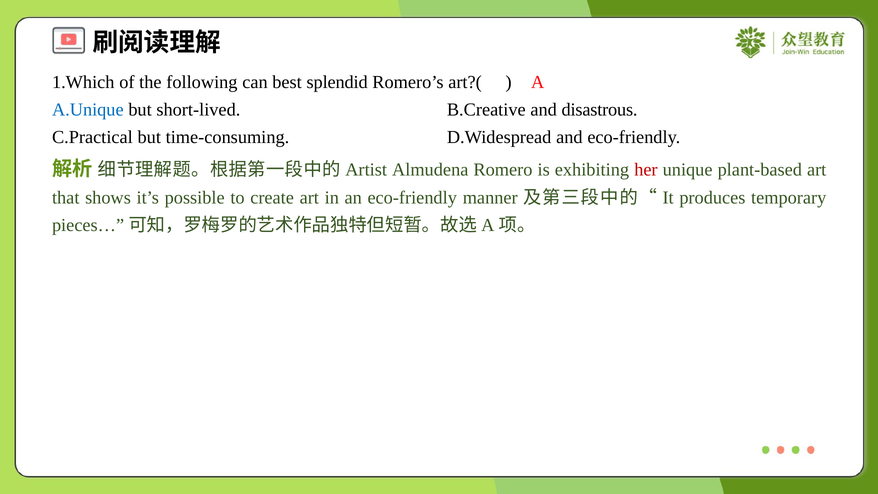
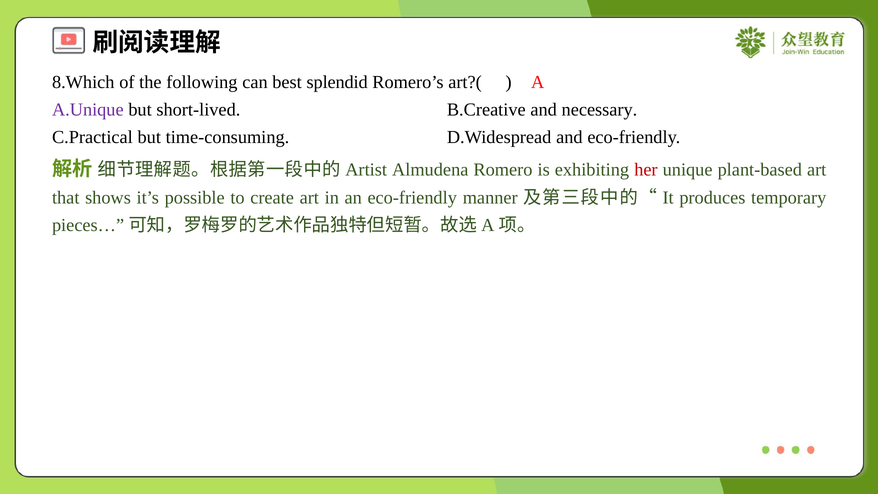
1.Which: 1.Which -> 8.Which
A.Unique colour: blue -> purple
disastrous: disastrous -> necessary
